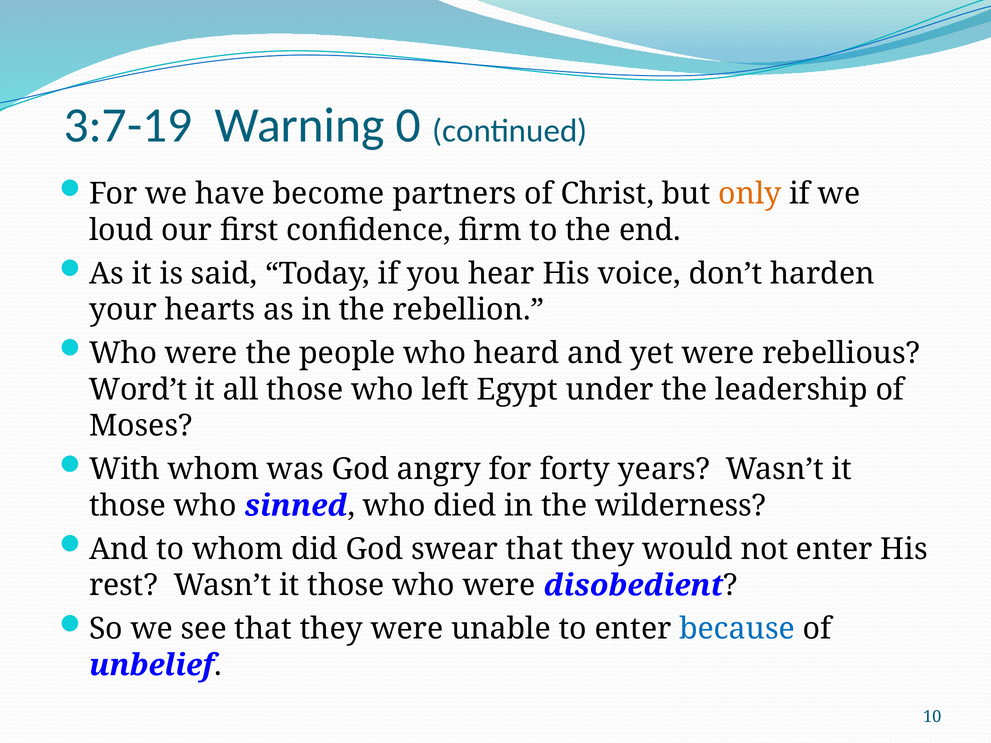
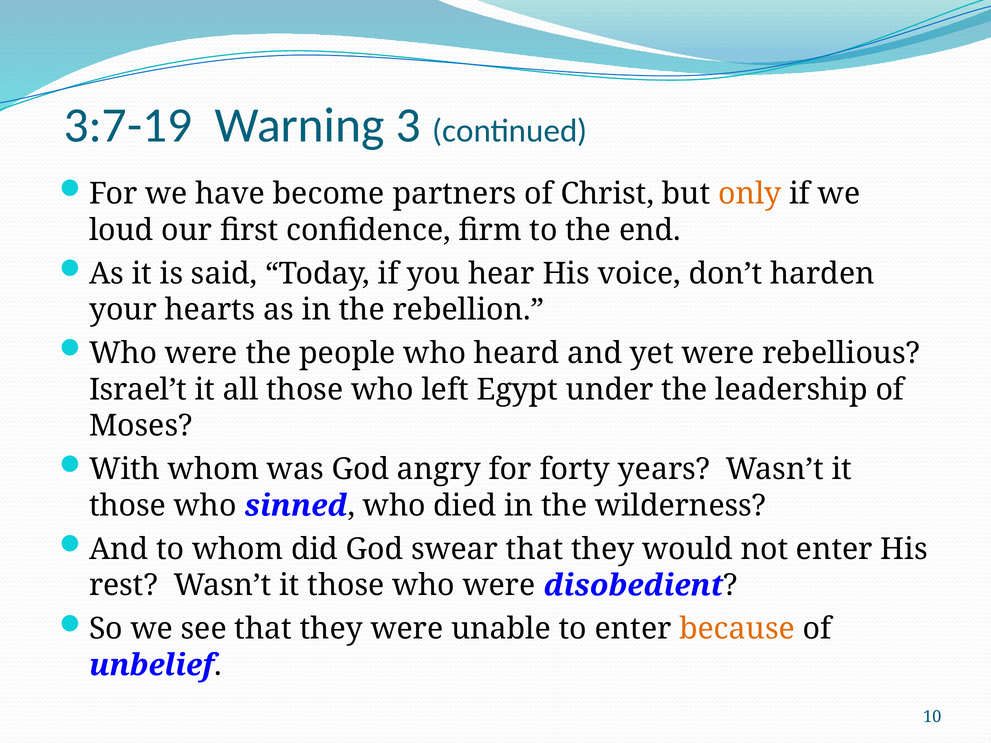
0: 0 -> 3
Word’t: Word’t -> Israel’t
because colour: blue -> orange
